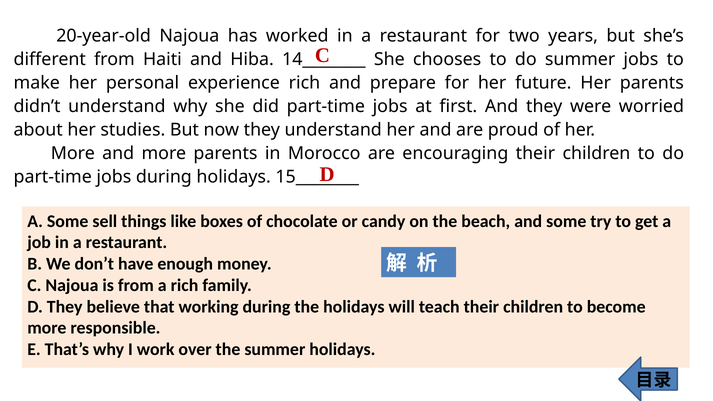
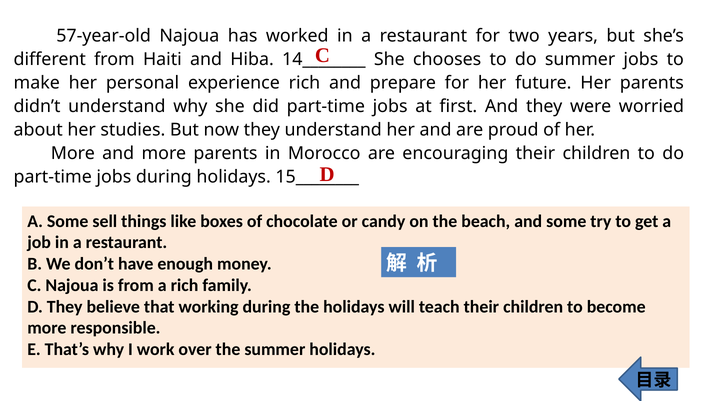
20-year-old: 20-year-old -> 57-year-old
